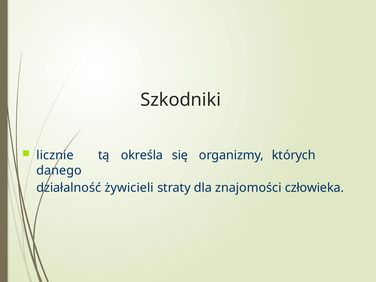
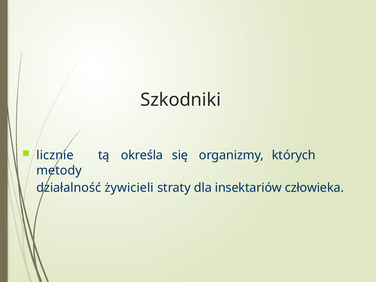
danego: danego -> metody
znajomości: znajomości -> insektariów
